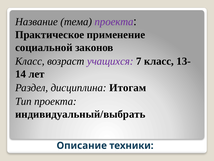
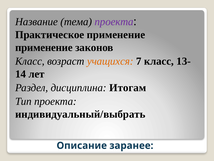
социальной at (44, 47): социальной -> применение
учащихся colour: purple -> orange
техники: техники -> заранее
